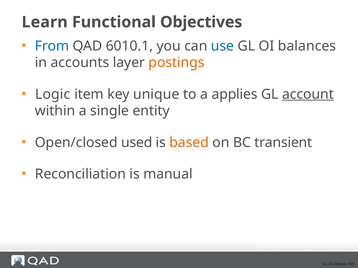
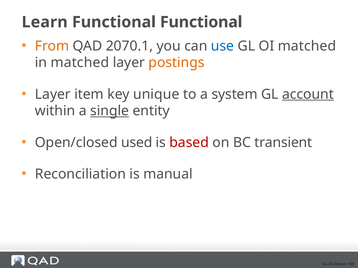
Functional Objectives: Objectives -> Functional
From colour: blue -> orange
6010.1: 6010.1 -> 2070.1
OI balances: balances -> matched
in accounts: accounts -> matched
Logic at (53, 94): Logic -> Layer
applies: applies -> system
single underline: none -> present
based colour: orange -> red
